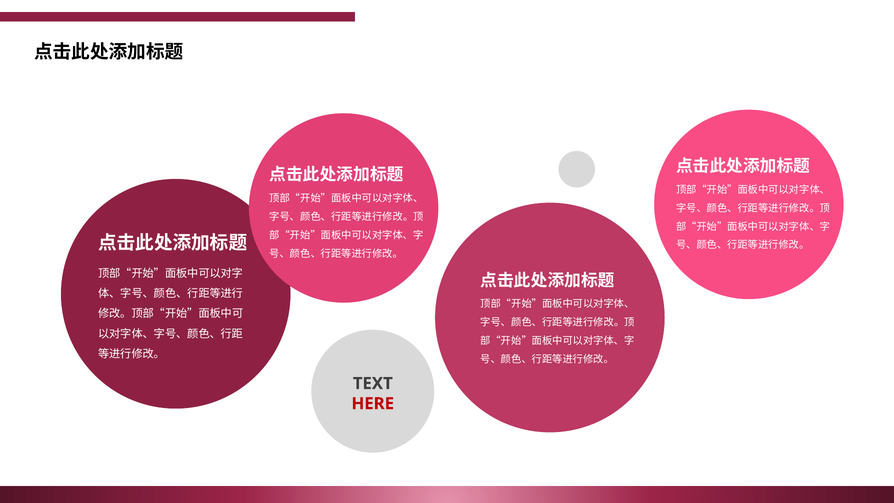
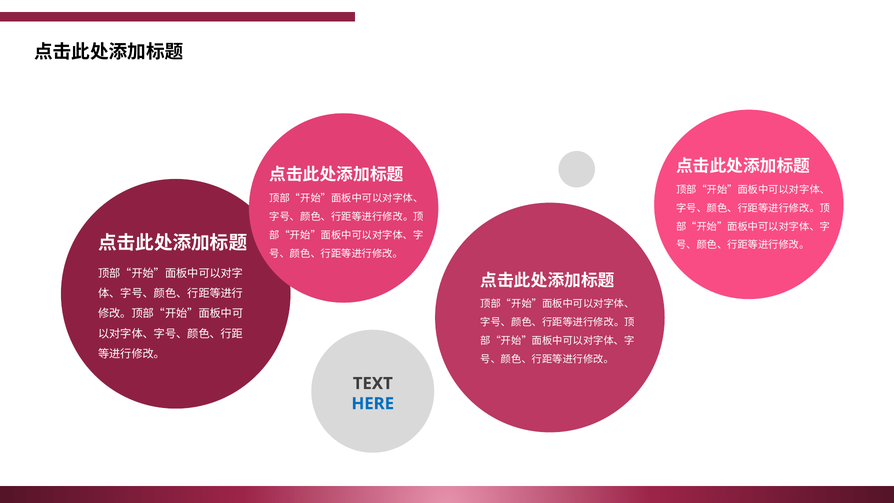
HERE colour: red -> blue
